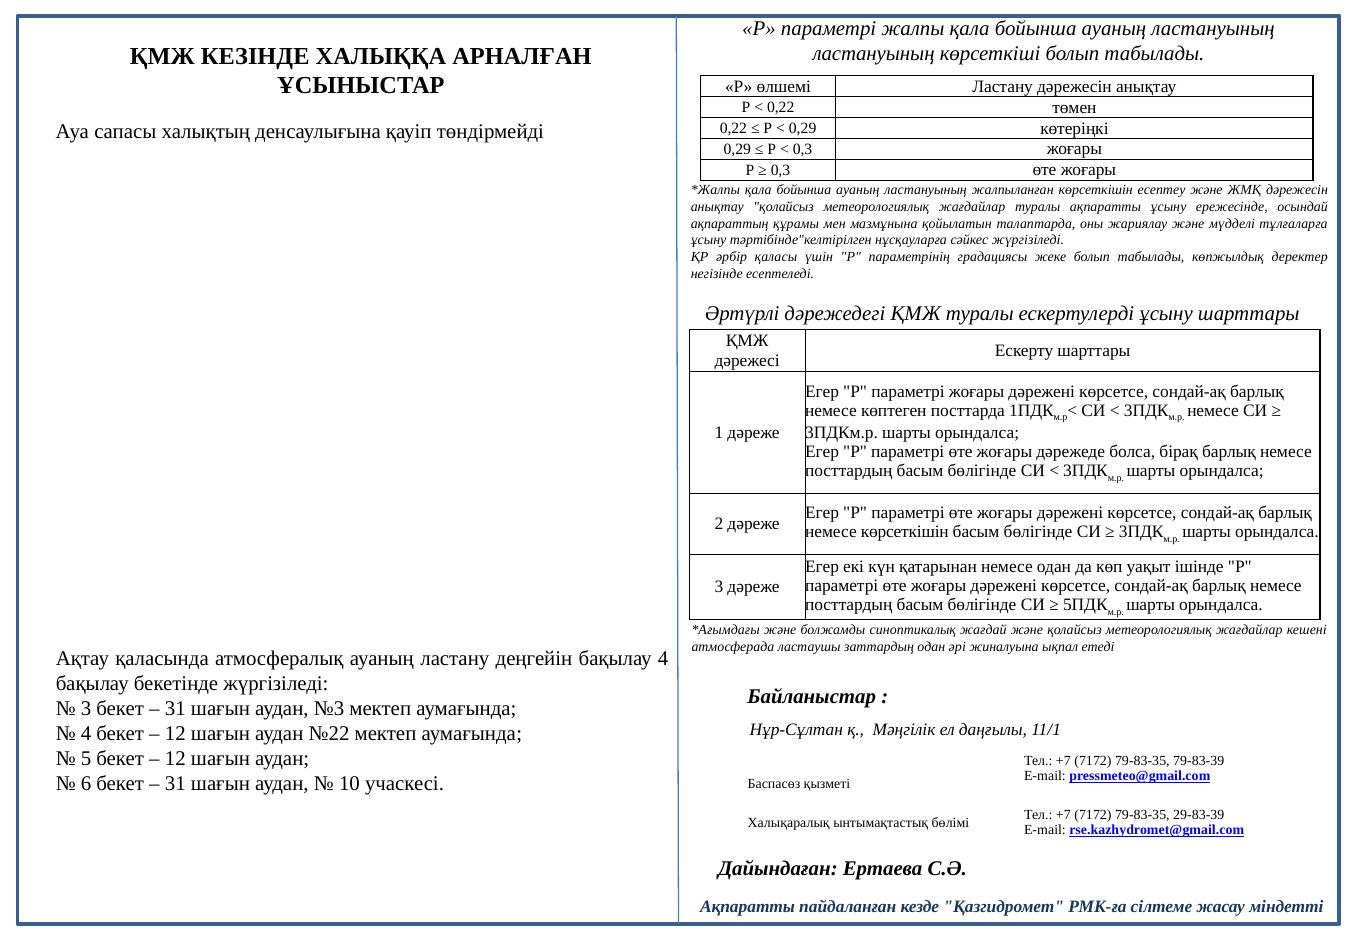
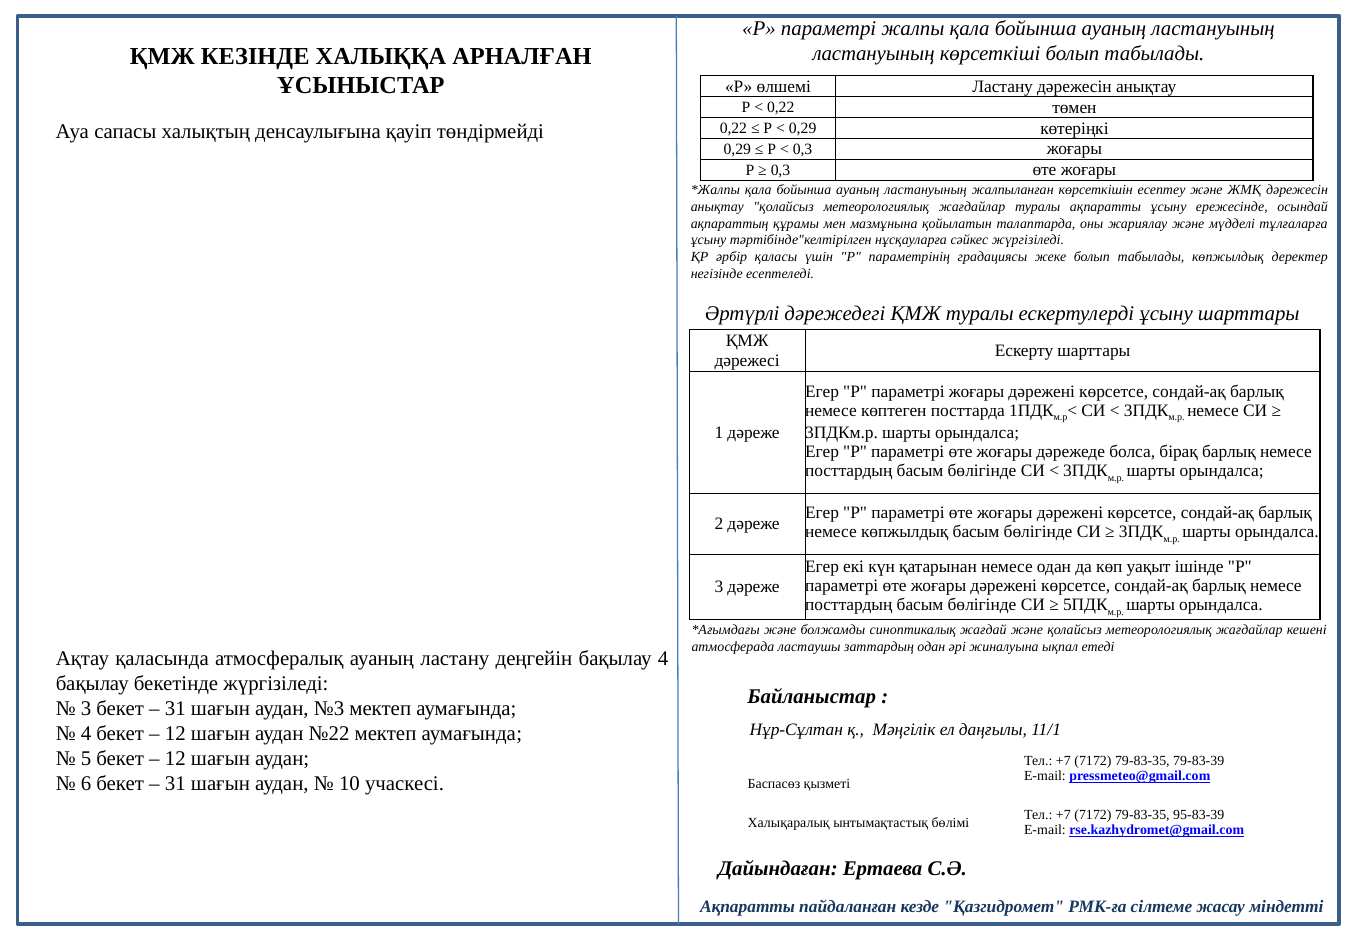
немесе көрсеткішін: көрсеткішін -> көпжылдық
29-83-39: 29-83-39 -> 95-83-39
